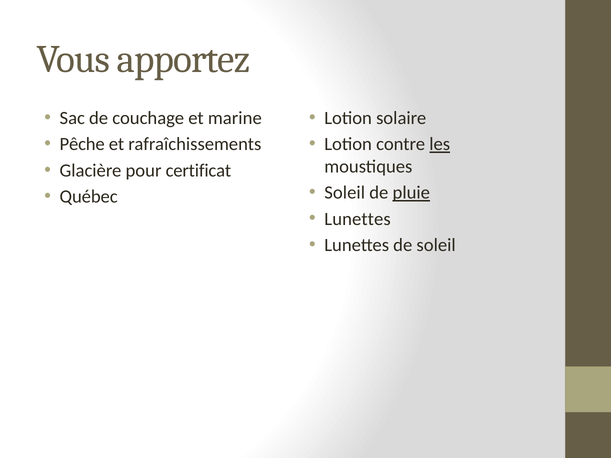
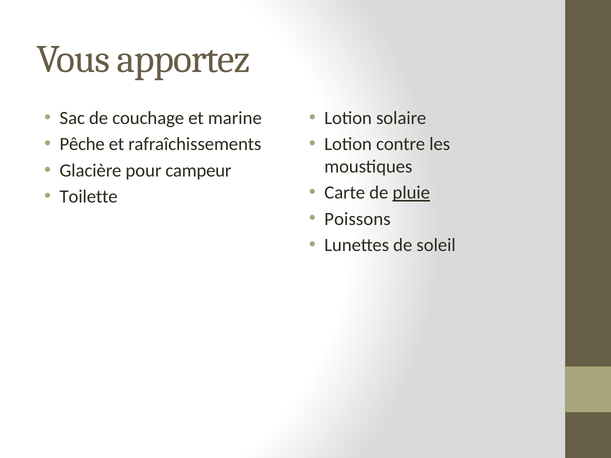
les underline: present -> none
certificat: certificat -> campeur
Soleil at (345, 193): Soleil -> Carte
Québec: Québec -> Toilette
Lunettes at (358, 219): Lunettes -> Poissons
